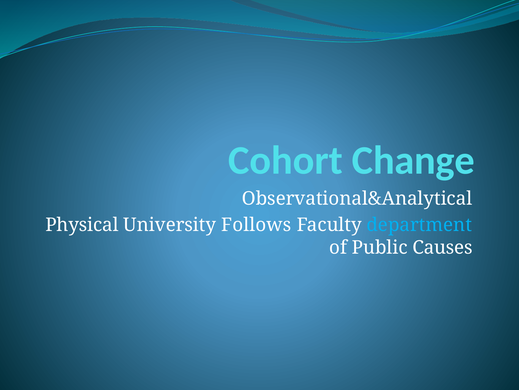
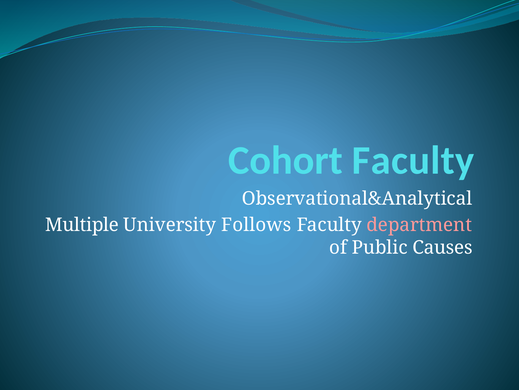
Cohort Change: Change -> Faculty
Physical: Physical -> Multiple
department colour: light blue -> pink
